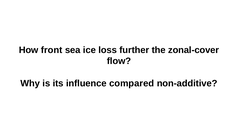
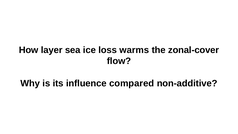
front: front -> layer
further: further -> warms
